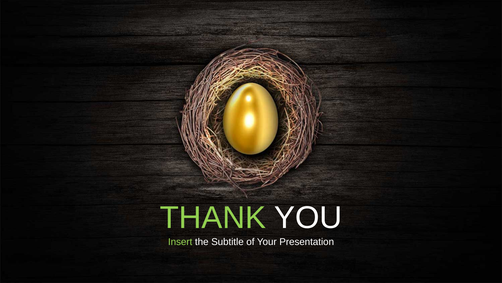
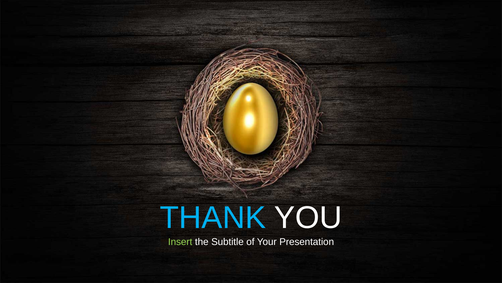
THANK colour: light green -> light blue
